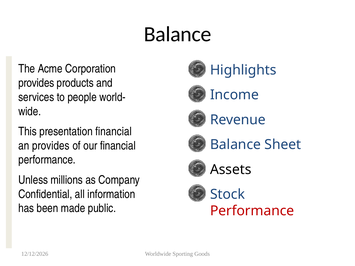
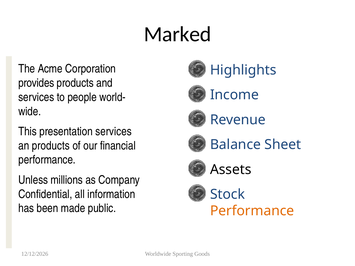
Balance at (178, 34): Balance -> Marked
presentation financial: financial -> services
an provides: provides -> products
Performance at (252, 211) colour: red -> orange
